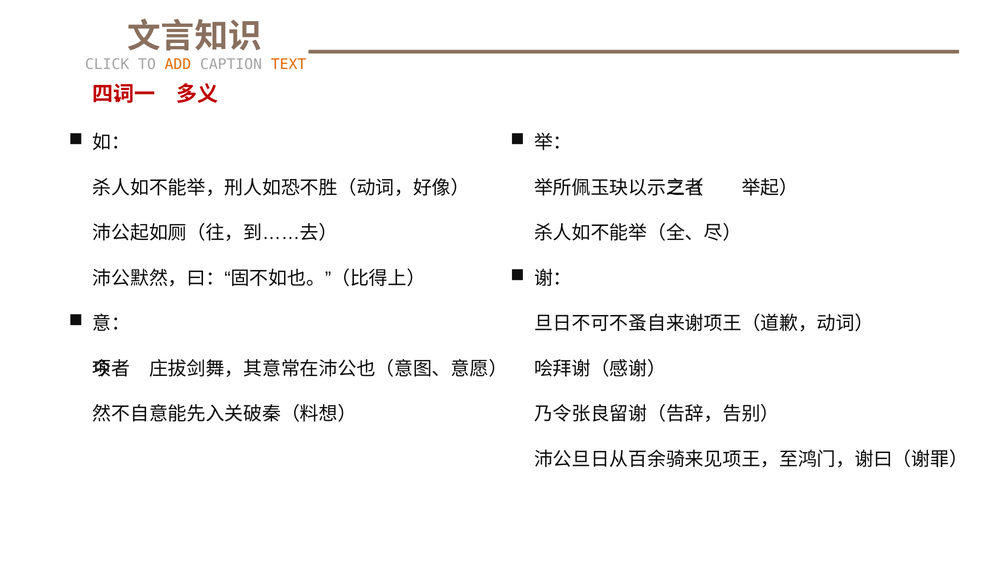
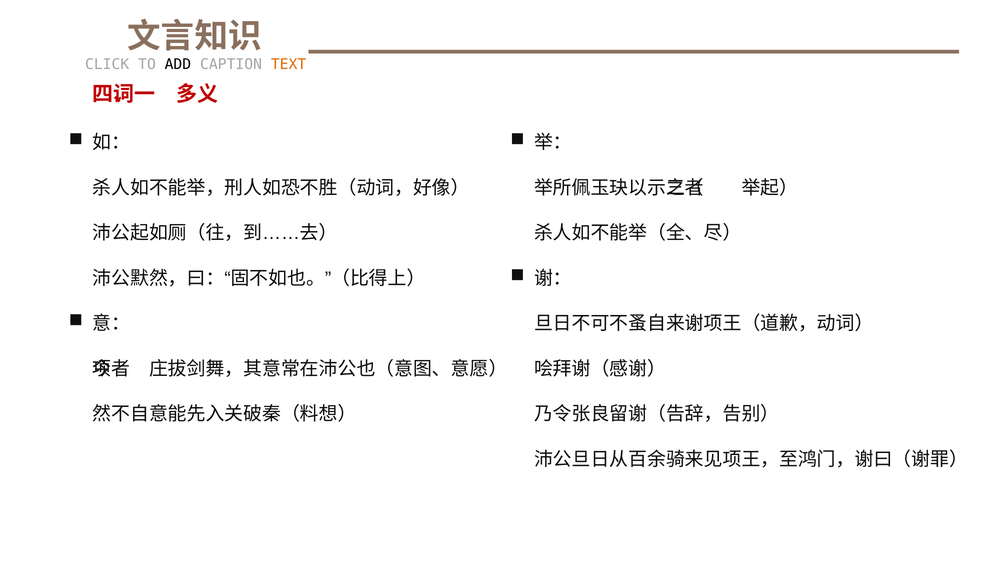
ADD colour: orange -> black
